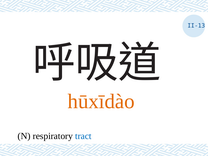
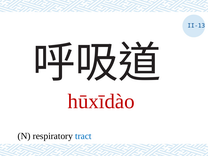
hūxīdào colour: orange -> red
